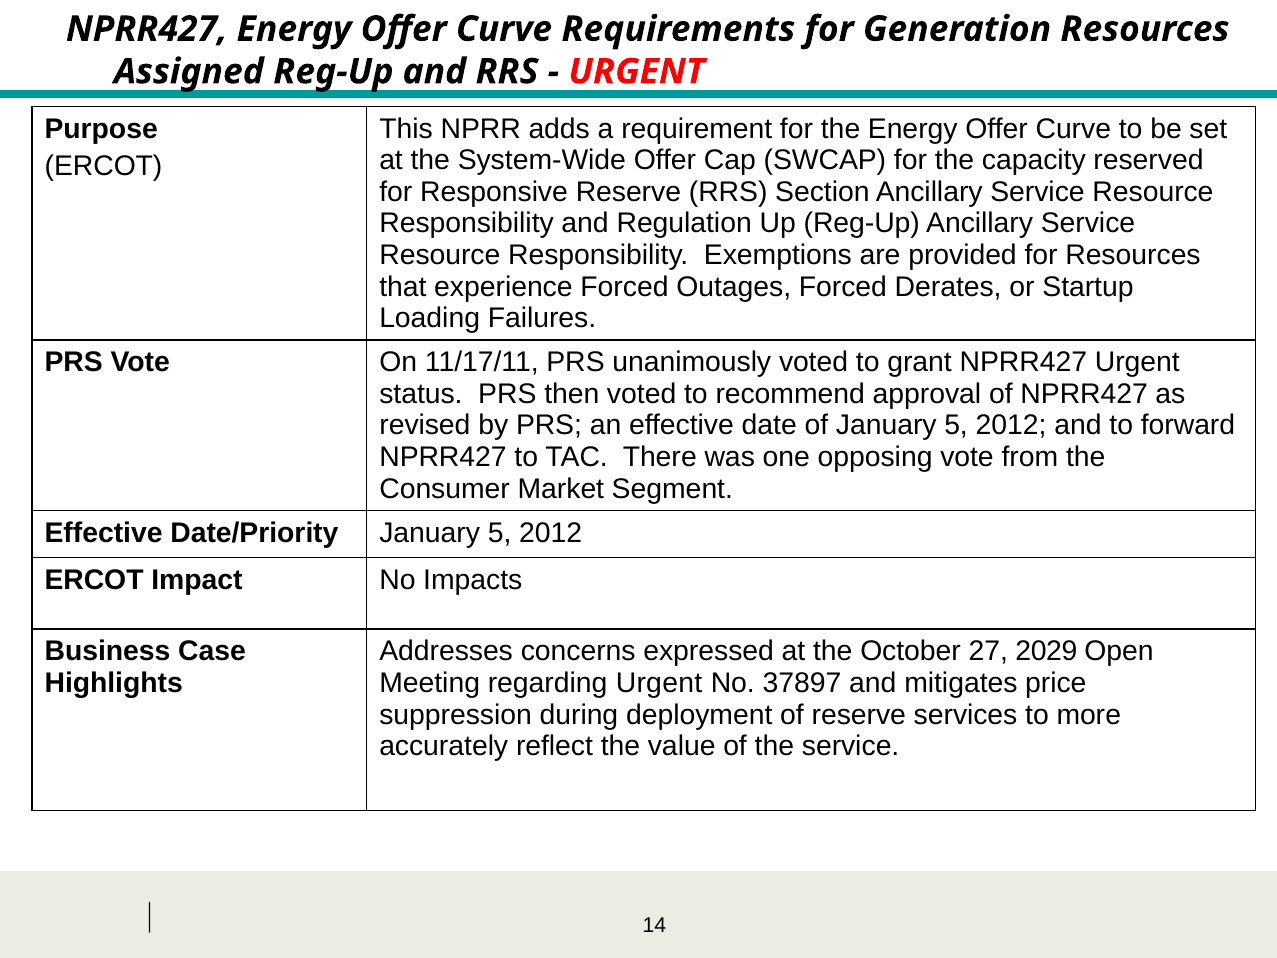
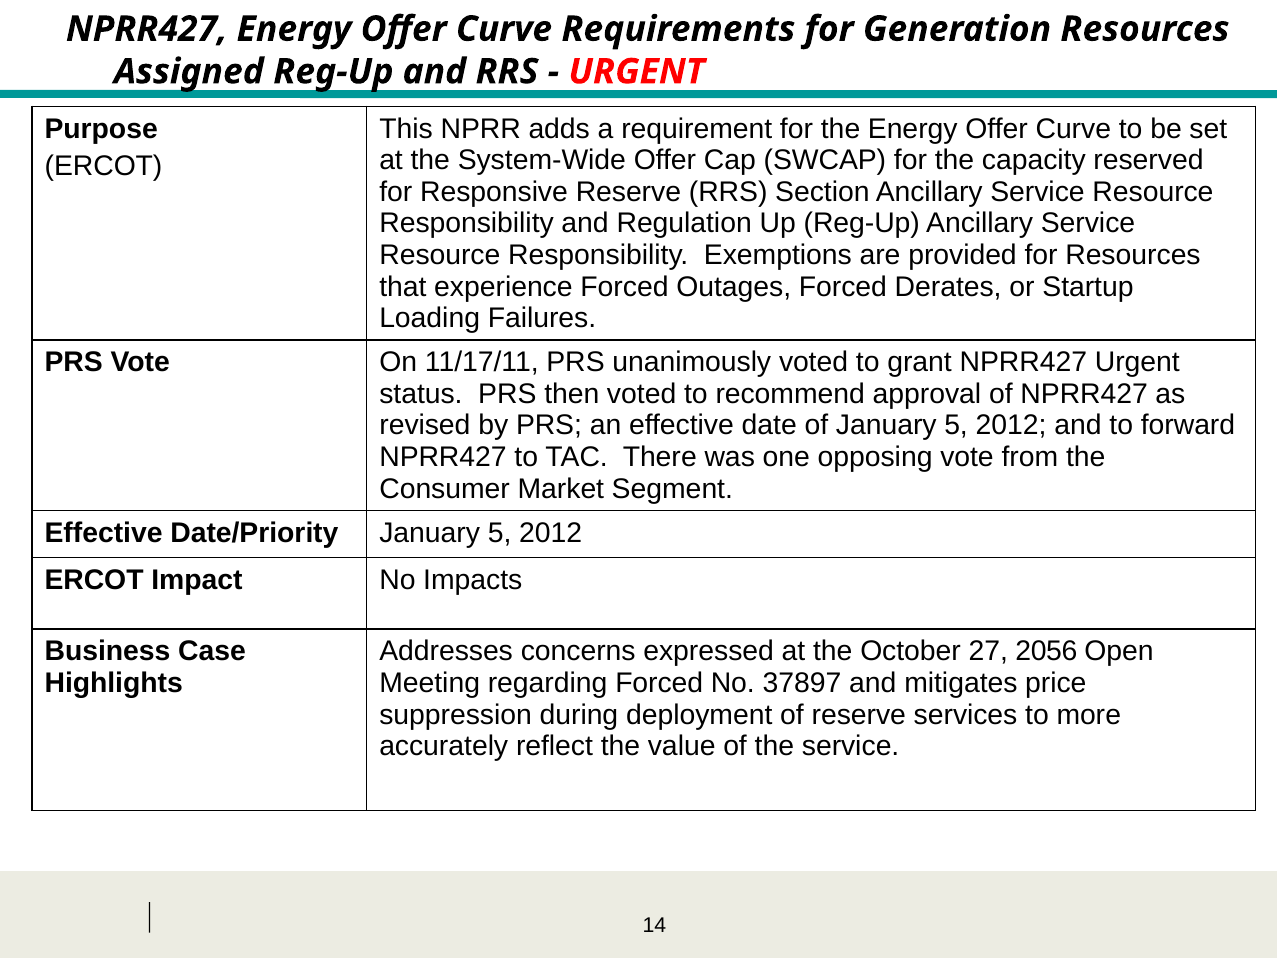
2029: 2029 -> 2056
regarding Urgent: Urgent -> Forced
